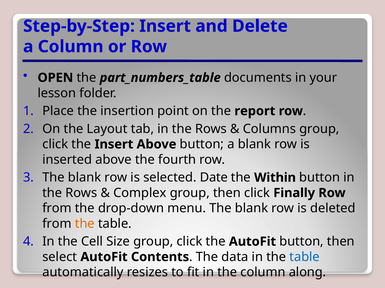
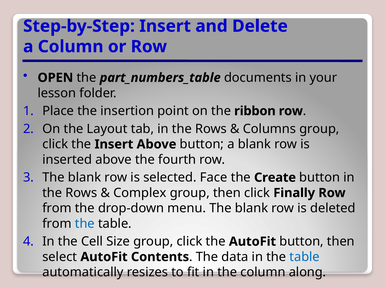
report: report -> ribbon
Date: Date -> Face
Within: Within -> Create
the at (85, 224) colour: orange -> blue
